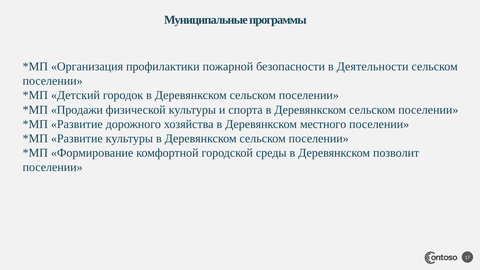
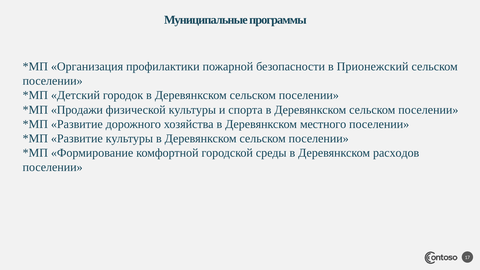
Деятельности: Деятельности -> Прионежский
позволит: позволит -> расходов
